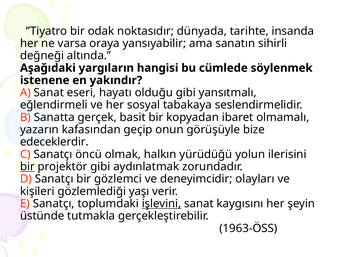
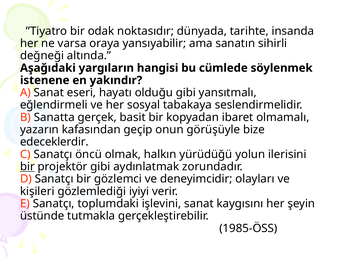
yaşı: yaşı -> iyiyi
işlevini underline: present -> none
1963-ÖSS: 1963-ÖSS -> 1985-ÖSS
